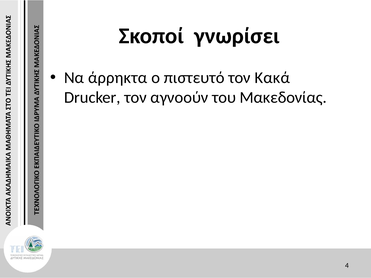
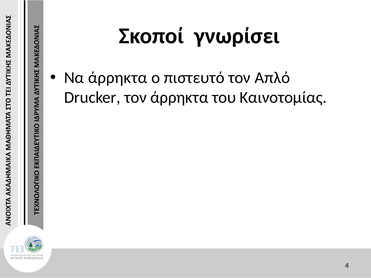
Κακά: Κακά -> Απλό
τον αγνοούν: αγνοούν -> άρρηκτα
Μακεδονίας: Μακεδονίας -> Καινοτομίας
